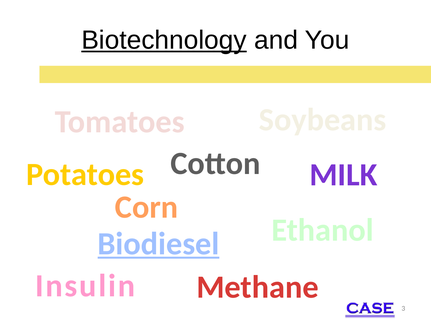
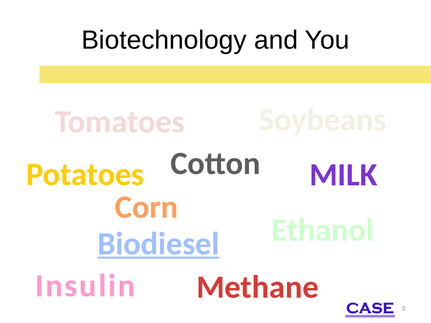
Biotechnology underline: present -> none
